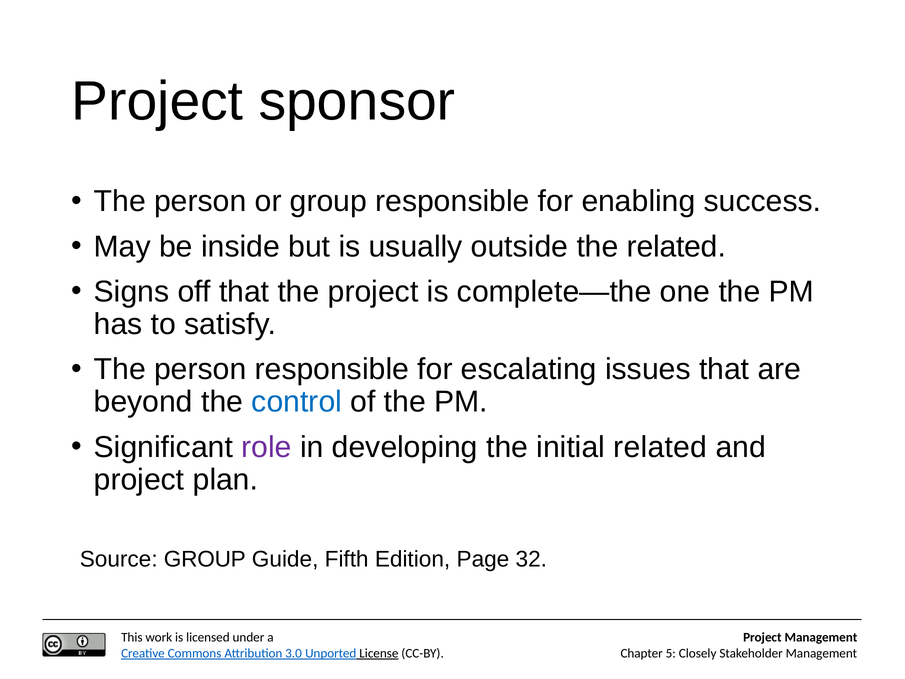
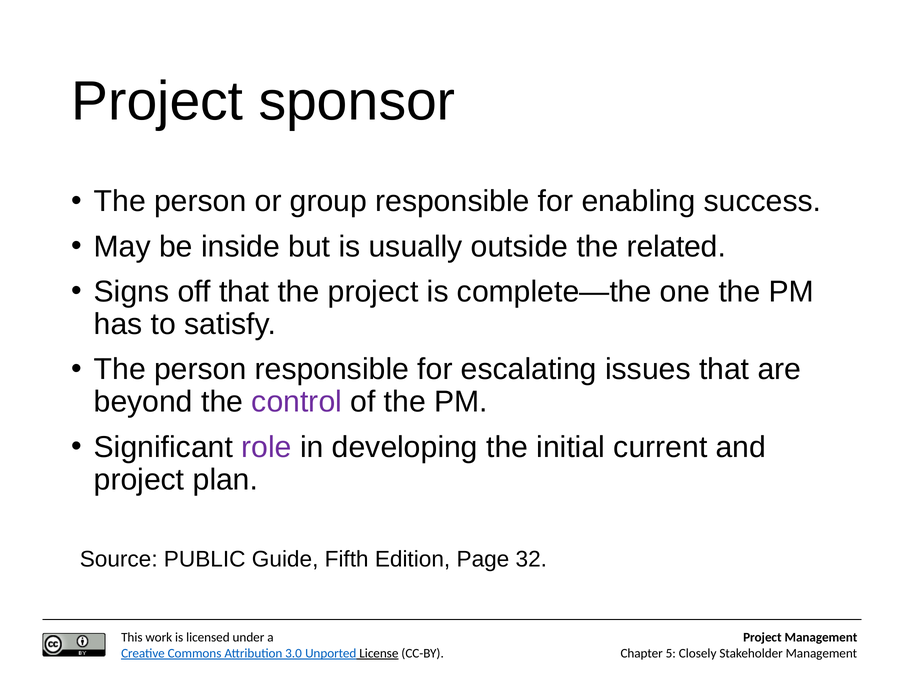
control colour: blue -> purple
initial related: related -> current
Source GROUP: GROUP -> PUBLIC
